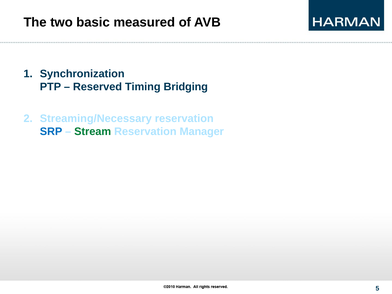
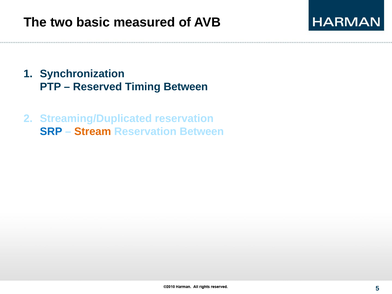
Timing Bridging: Bridging -> Between
Streaming/Necessary: Streaming/Necessary -> Streaming/Duplicated
Stream colour: green -> orange
Reservation Manager: Manager -> Between
